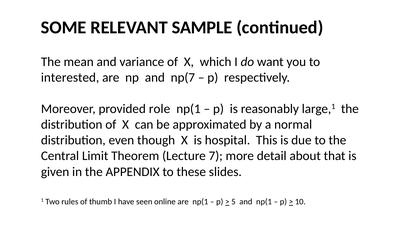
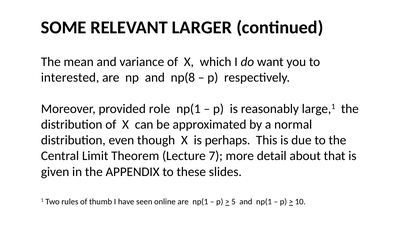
SAMPLE: SAMPLE -> LARGER
np(7: np(7 -> np(8
hospital: hospital -> perhaps
